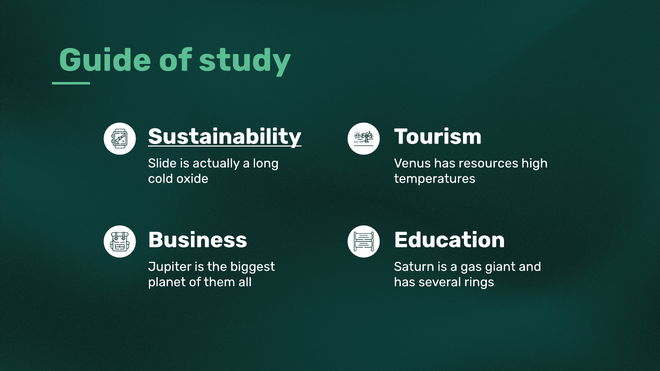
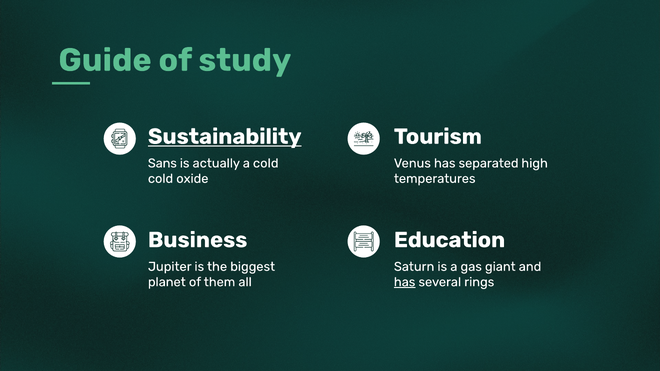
Slide: Slide -> Sans
a long: long -> cold
resources: resources -> separated
has at (405, 282) underline: none -> present
